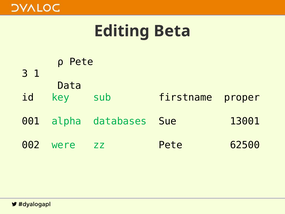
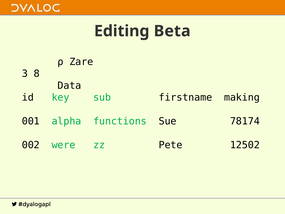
Pete at (81, 62): Pete -> Zare
1: 1 -> 8
proper: proper -> making
databases: databases -> functions
13001: 13001 -> 78174
62500: 62500 -> 12502
